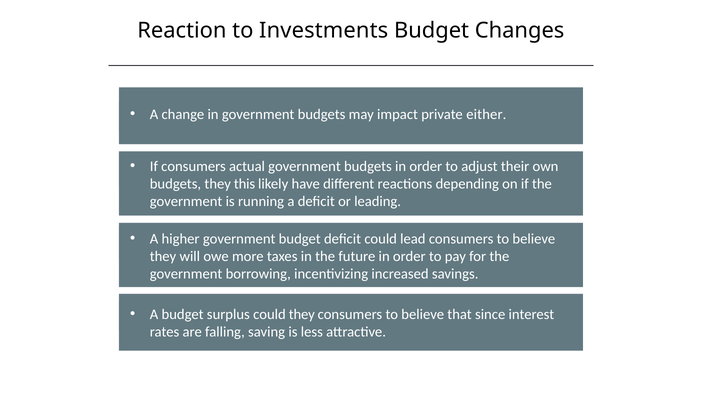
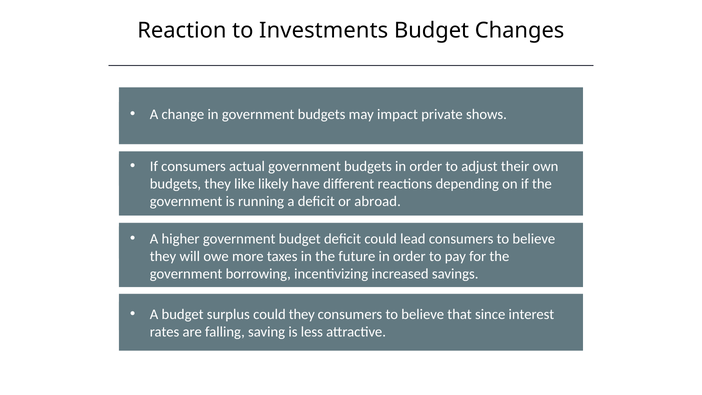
either: either -> shows
this: this -> like
leading: leading -> abroad
